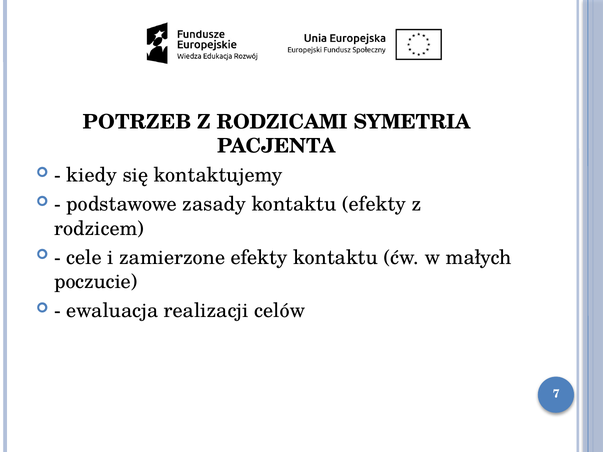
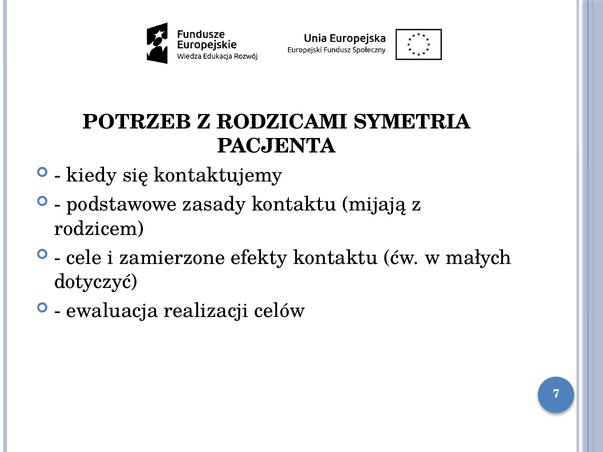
kontaktu efekty: efekty -> mijają
poczucie: poczucie -> dotyczyć
